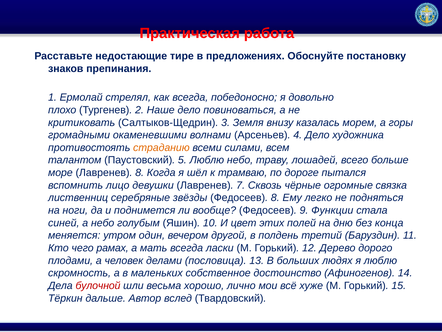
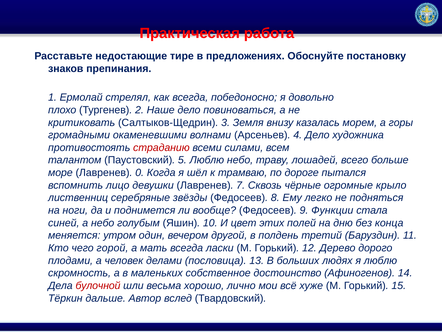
страданию colour: orange -> red
Лавренев 8: 8 -> 0
связка: связка -> крыло
рамах: рамах -> горой
